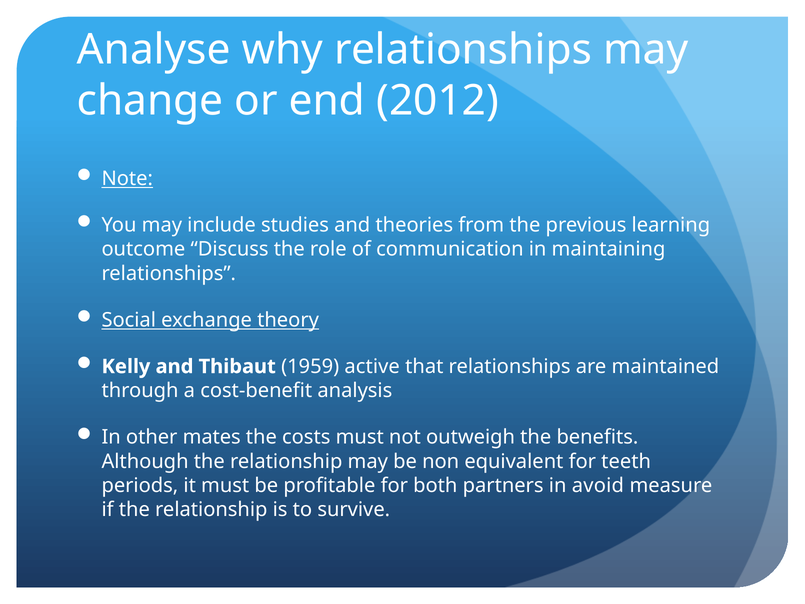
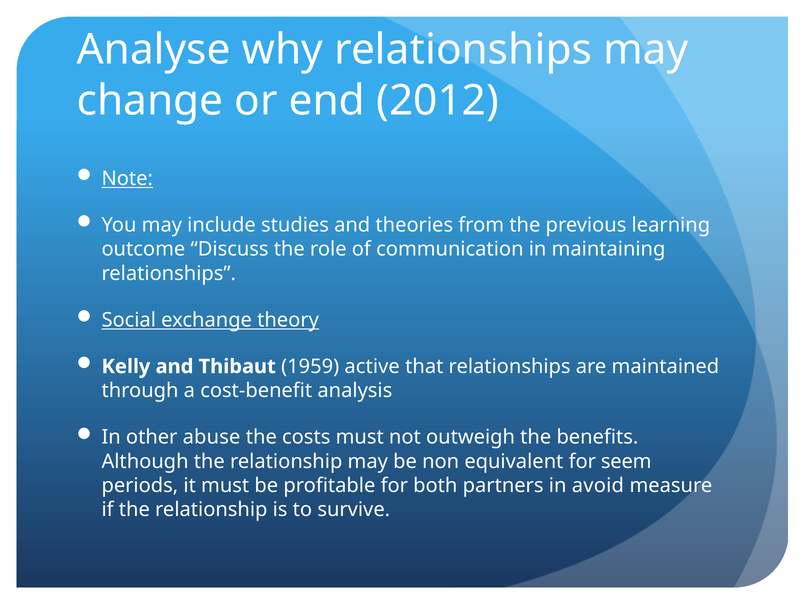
mates: mates -> abuse
teeth: teeth -> seem
